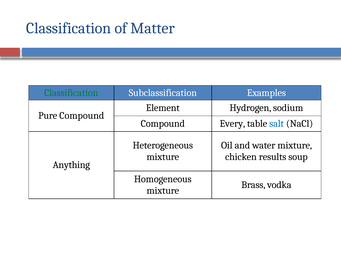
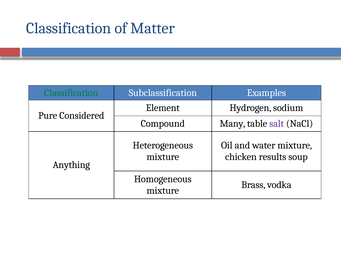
Pure Compound: Compound -> Considered
Every: Every -> Many
salt colour: blue -> purple
